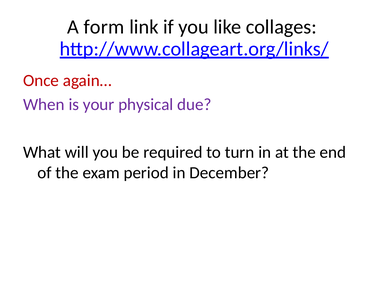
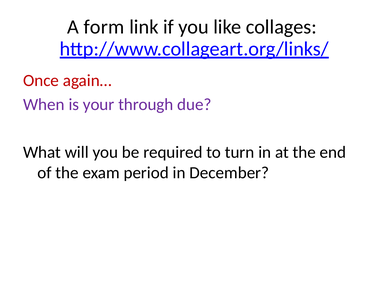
physical: physical -> through
